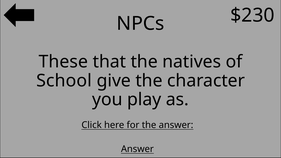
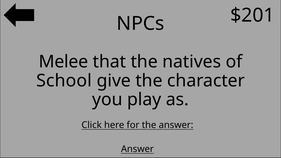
$230: $230 -> $201
These: These -> Melee
